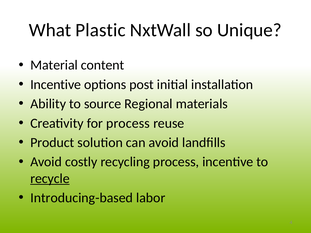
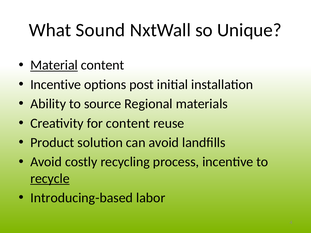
Plastic: Plastic -> Sound
Material underline: none -> present
for process: process -> content
